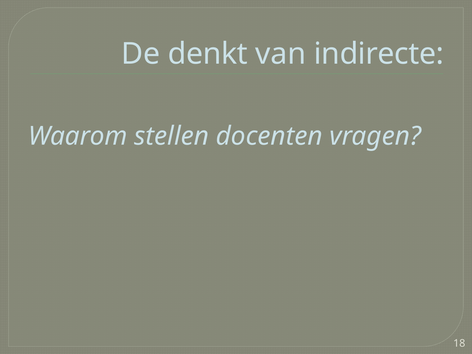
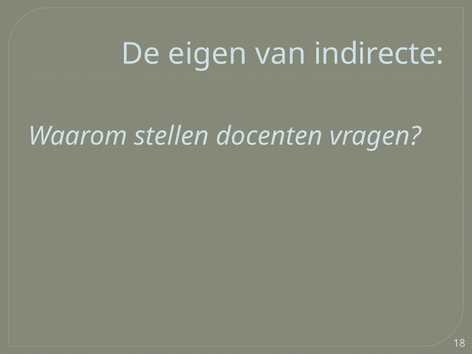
denkt: denkt -> eigen
